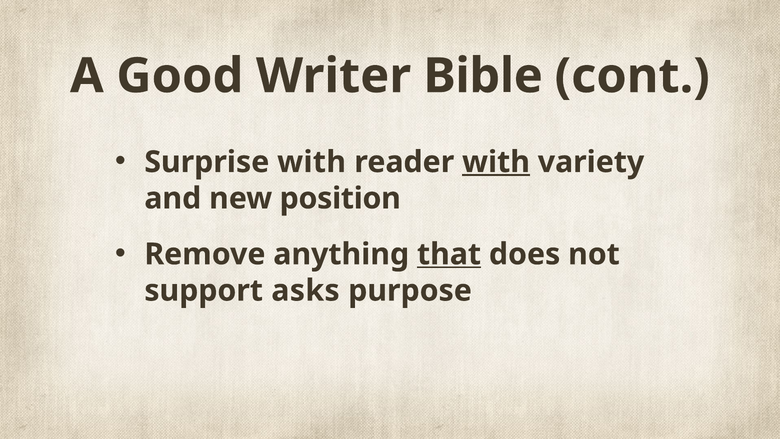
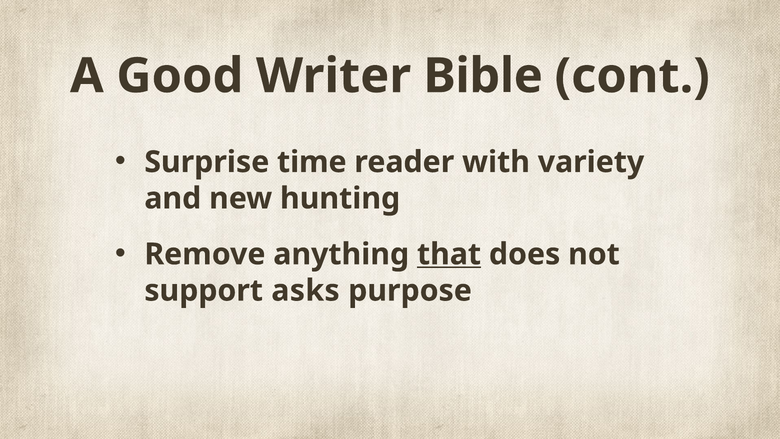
Surprise with: with -> time
with at (496, 162) underline: present -> none
position: position -> hunting
